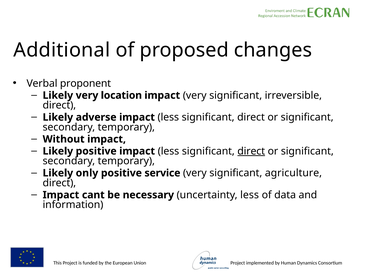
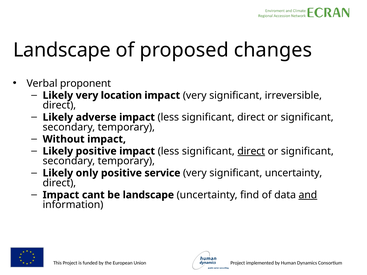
Additional at (62, 50): Additional -> Landscape
significant agriculture: agriculture -> uncertainty
be necessary: necessary -> landscape
uncertainty less: less -> find
and underline: none -> present
